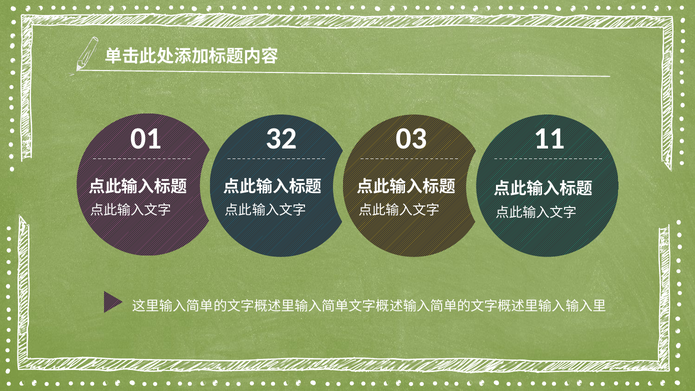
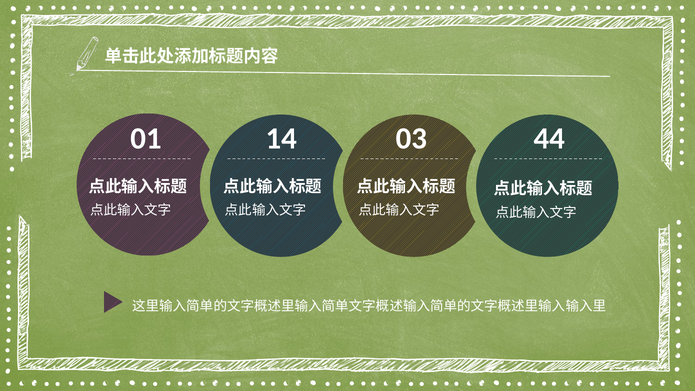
32: 32 -> 14
11: 11 -> 44
